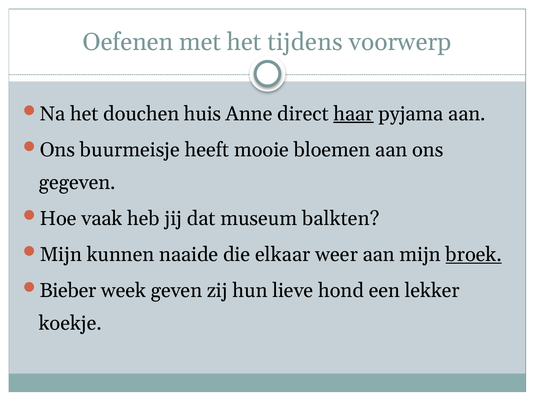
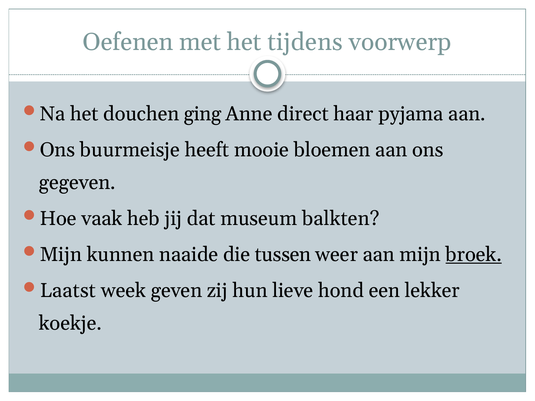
huis: huis -> ging
haar underline: present -> none
elkaar: elkaar -> tussen
Bieber: Bieber -> Laatst
